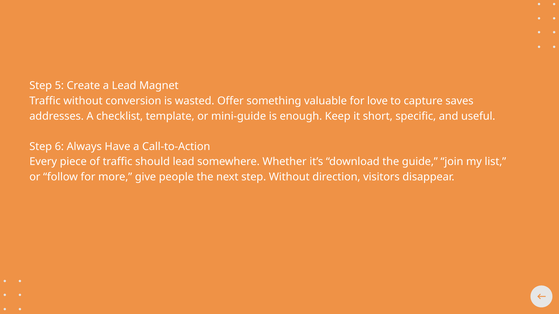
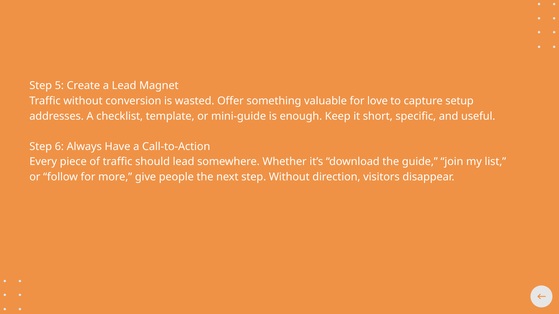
saves: saves -> setup
